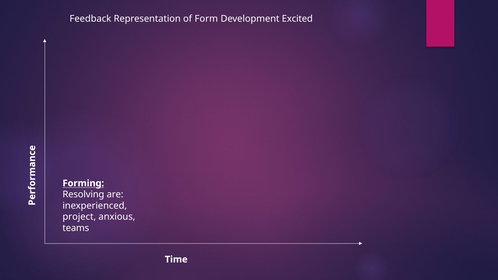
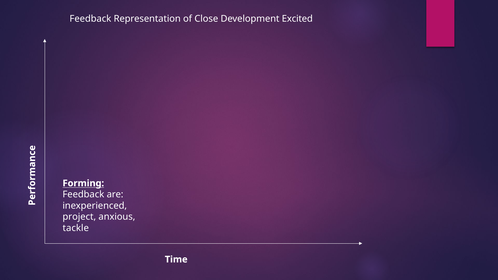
Form: Form -> Close
Resolving at (83, 195): Resolving -> Feedback
teams: teams -> tackle
